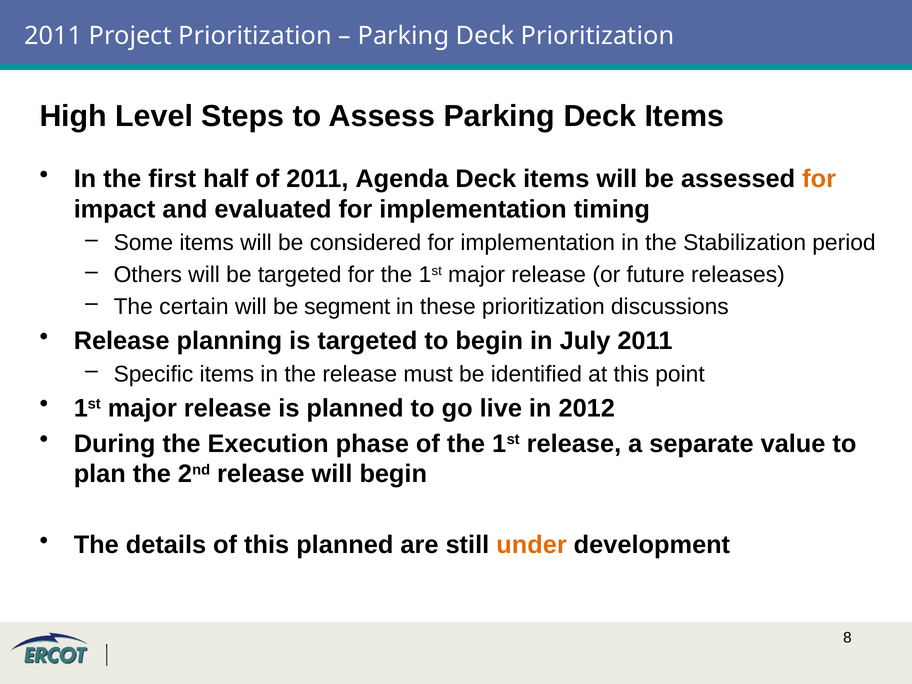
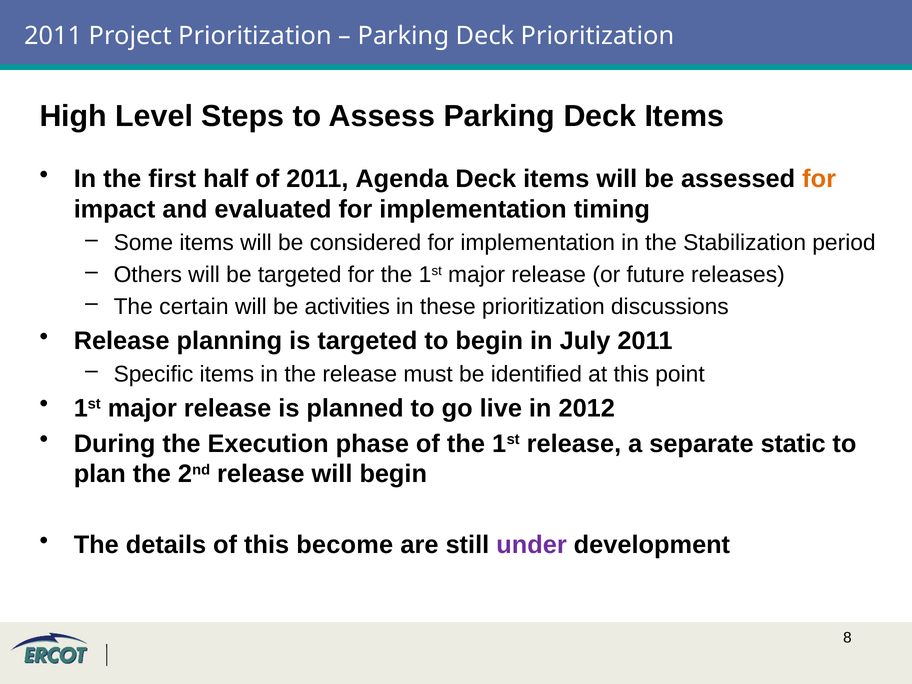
segment: segment -> activities
value: value -> static
this planned: planned -> become
under colour: orange -> purple
